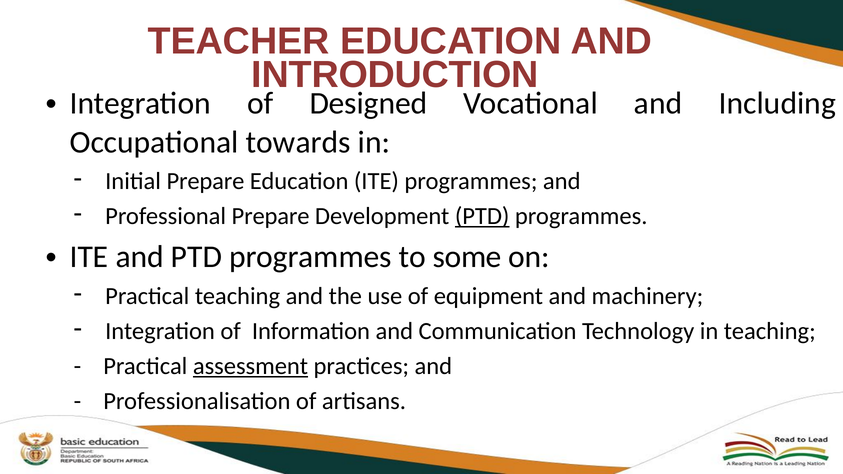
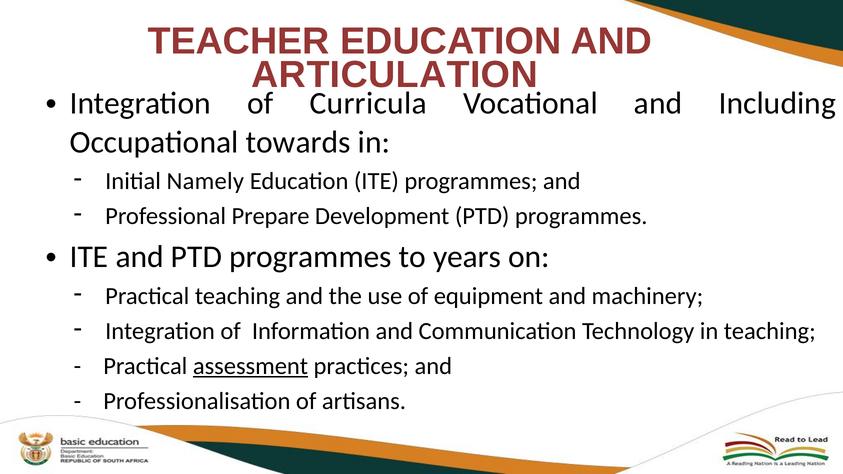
INTRODUCTION: INTRODUCTION -> ARTICULATION
Designed: Designed -> Curricula
Initial Prepare: Prepare -> Namely
PTD at (482, 216) underline: present -> none
some: some -> years
